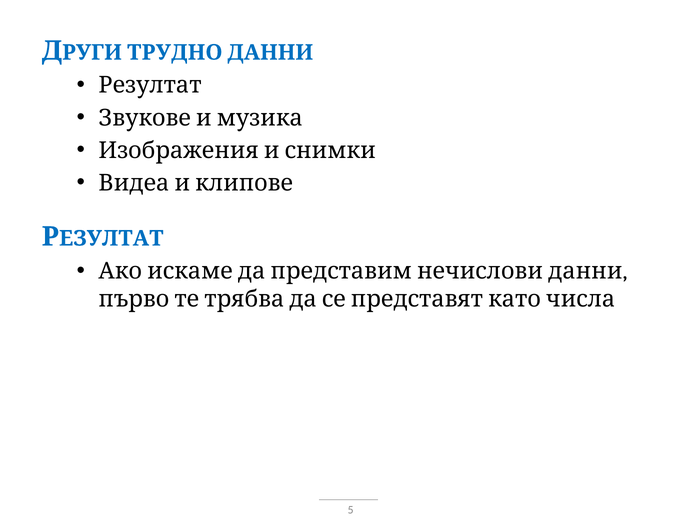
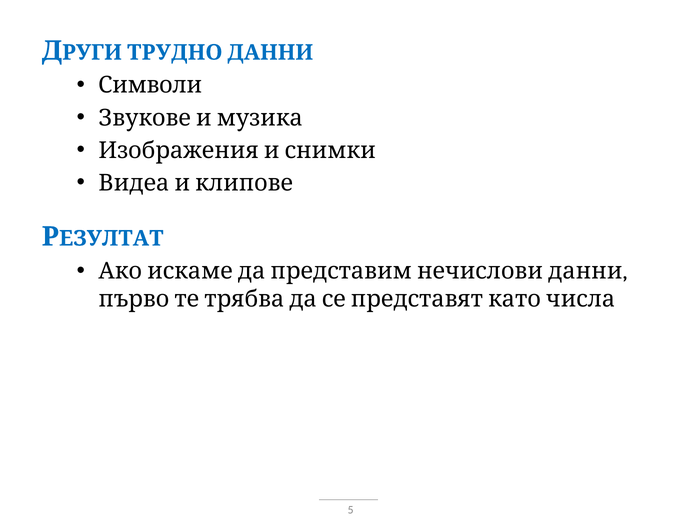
Резултат: Резултат -> Символи
